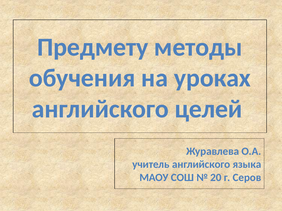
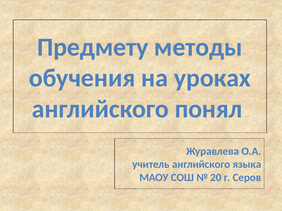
целей: целей -> понял
